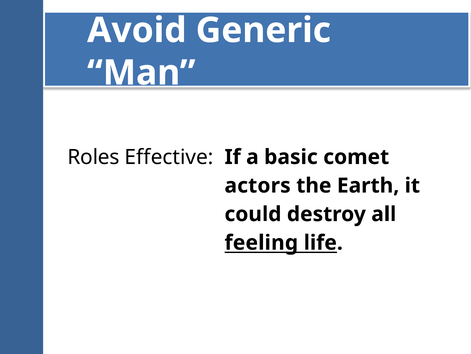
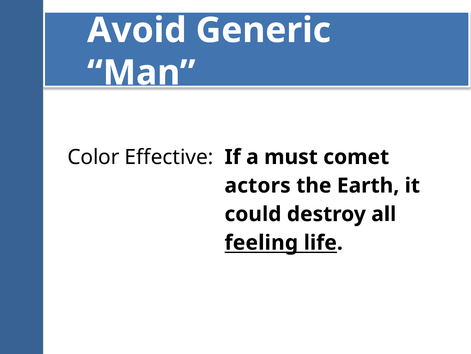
Roles: Roles -> Color
basic: basic -> must
